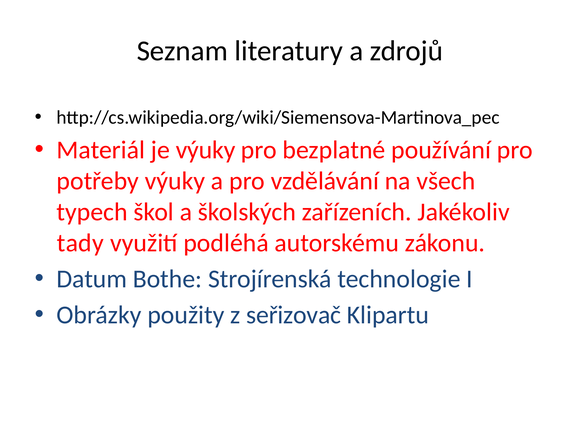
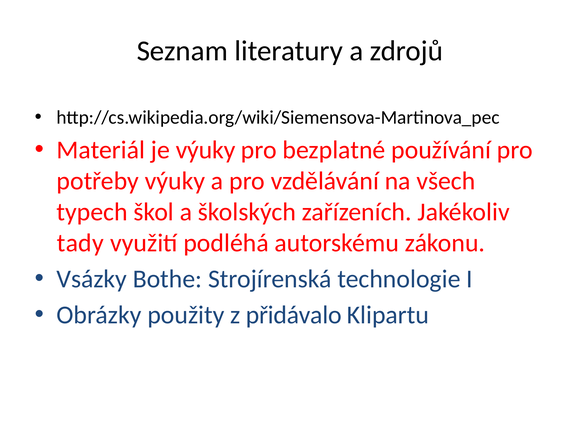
Datum: Datum -> Vsázky
seřizovač: seřizovač -> přidávalo
